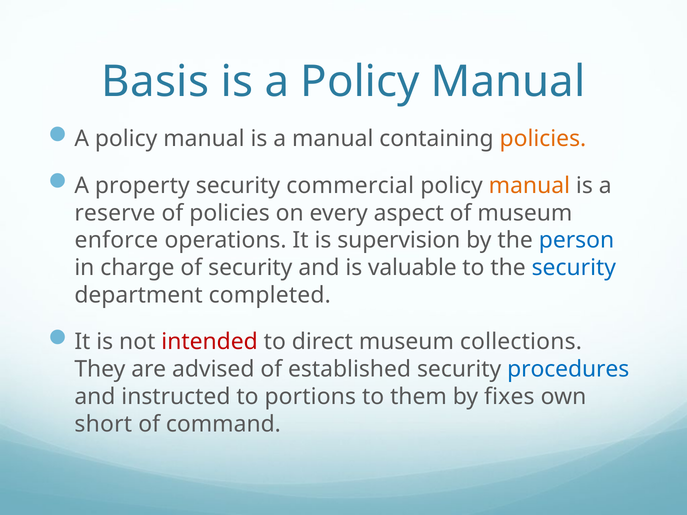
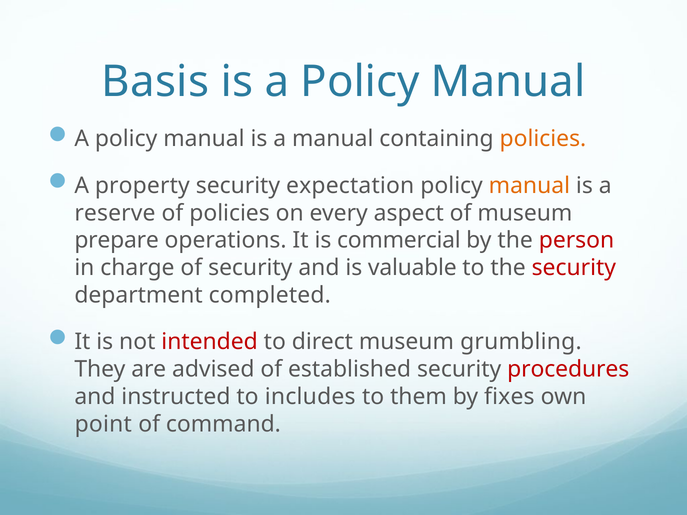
commercial: commercial -> expectation
enforce: enforce -> prepare
supervision: supervision -> commercial
person colour: blue -> red
security at (574, 268) colour: blue -> red
collections: collections -> grumbling
procedures colour: blue -> red
portions: portions -> includes
short: short -> point
